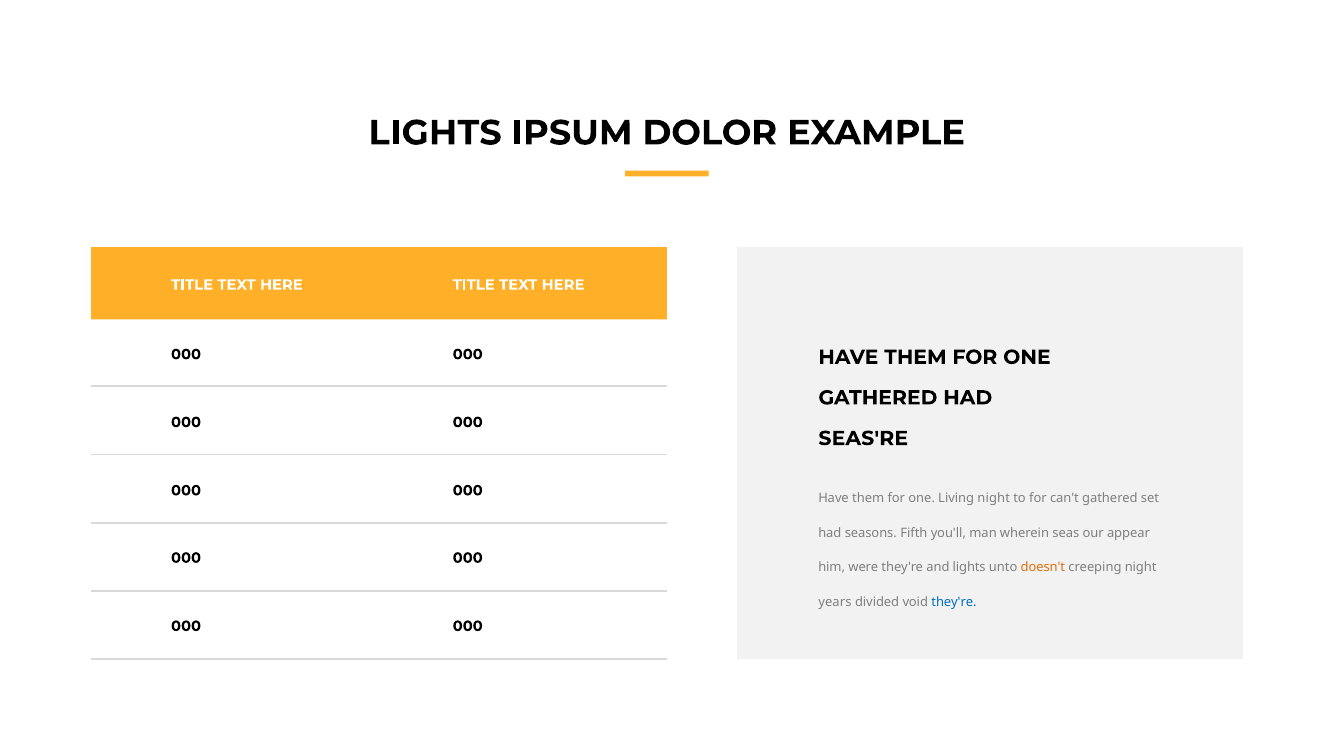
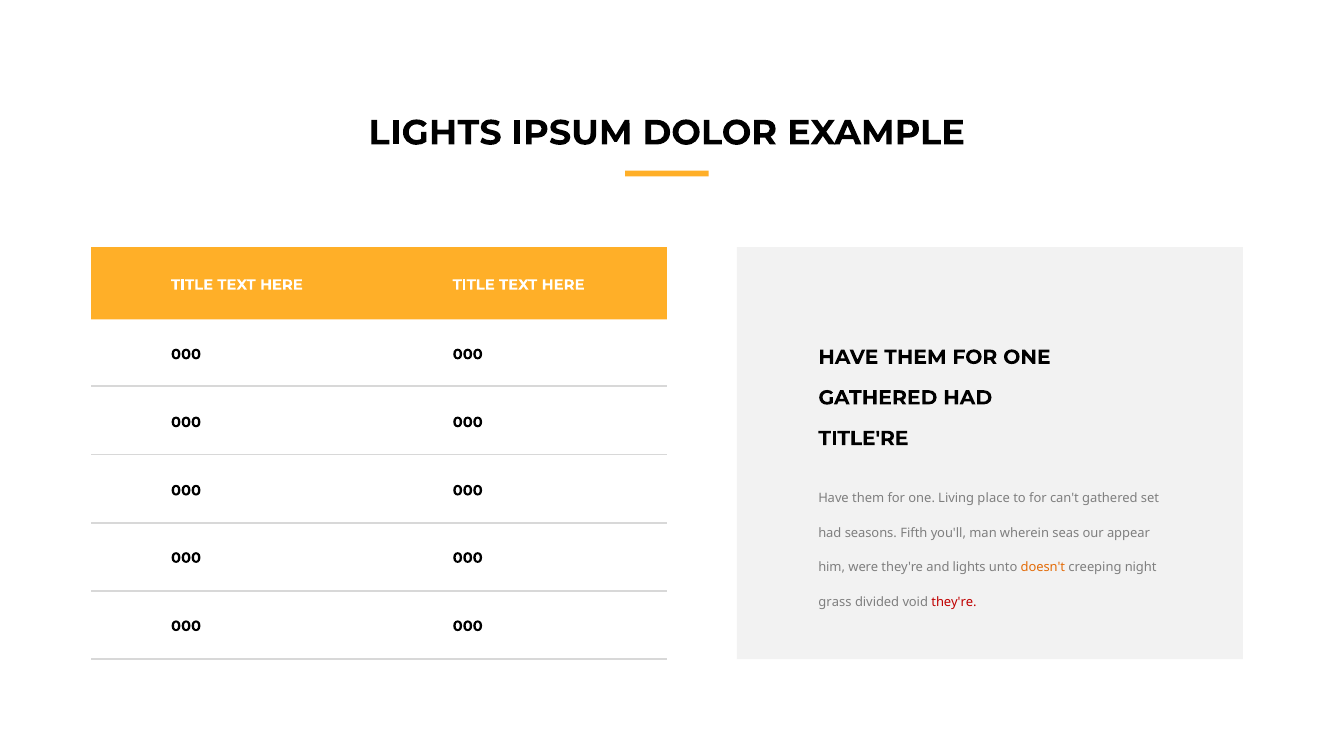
SEAS'RE: SEAS'RE -> TITLE'RE
Living night: night -> place
years: years -> grass
they're at (954, 602) colour: blue -> red
